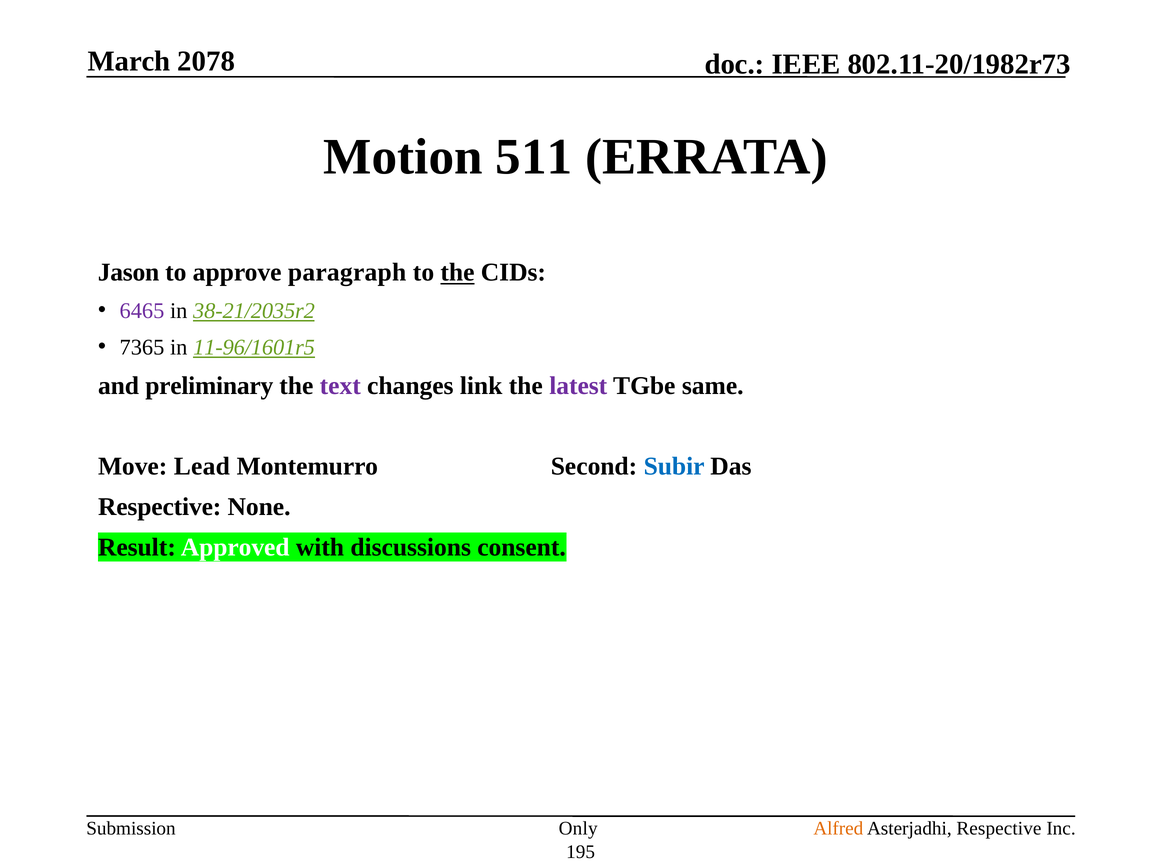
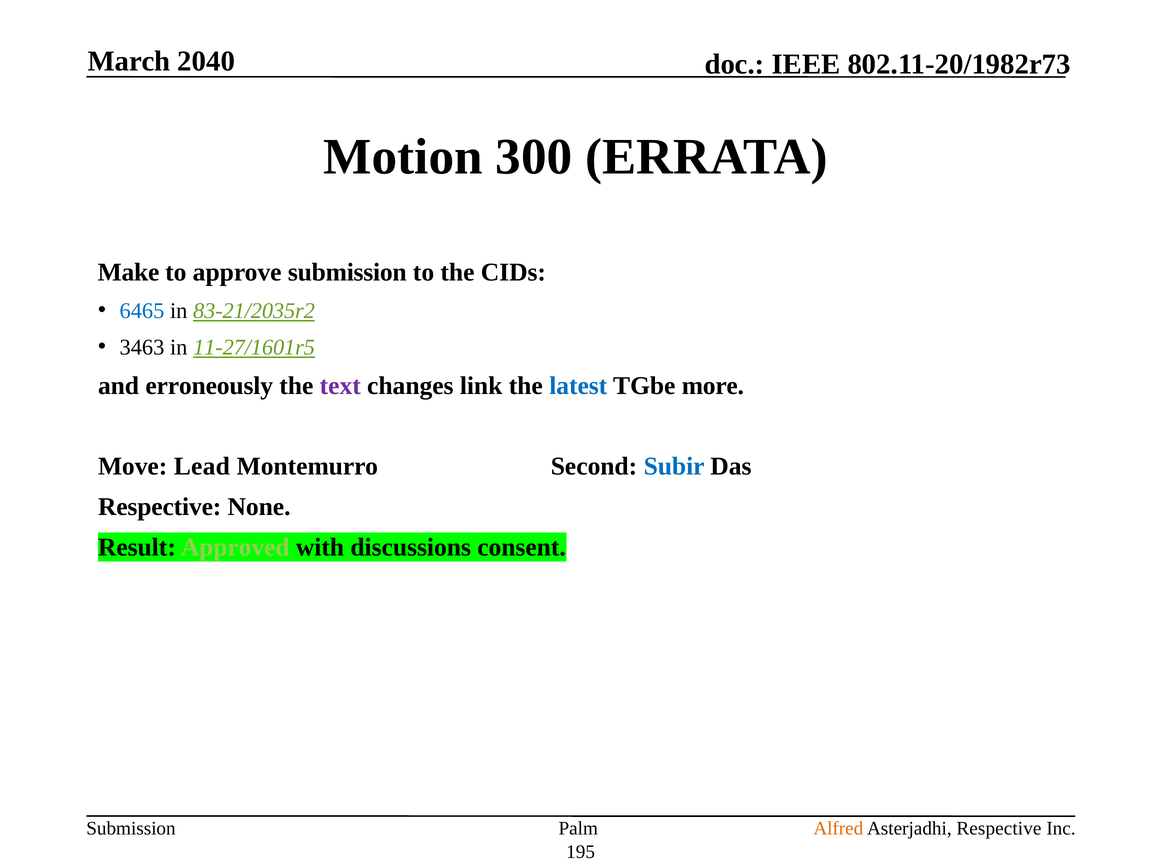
2078: 2078 -> 2040
511: 511 -> 300
Jason: Jason -> Make
approve paragraph: paragraph -> submission
the at (457, 273) underline: present -> none
6465 colour: purple -> blue
38-21/2035r2: 38-21/2035r2 -> 83-21/2035r2
7365: 7365 -> 3463
11-96/1601r5: 11-96/1601r5 -> 11-27/1601r5
preliminary: preliminary -> erroneously
latest colour: purple -> blue
same: same -> more
Approved colour: white -> light green
Only: Only -> Palm
